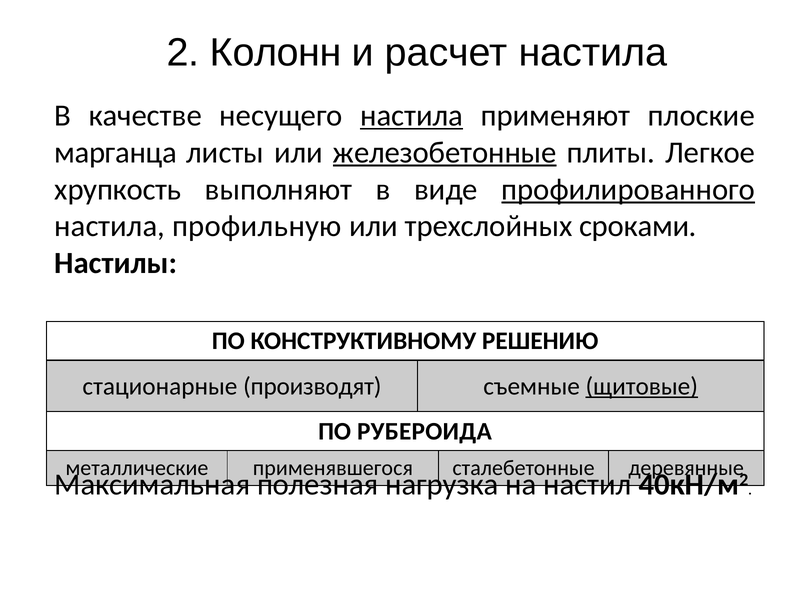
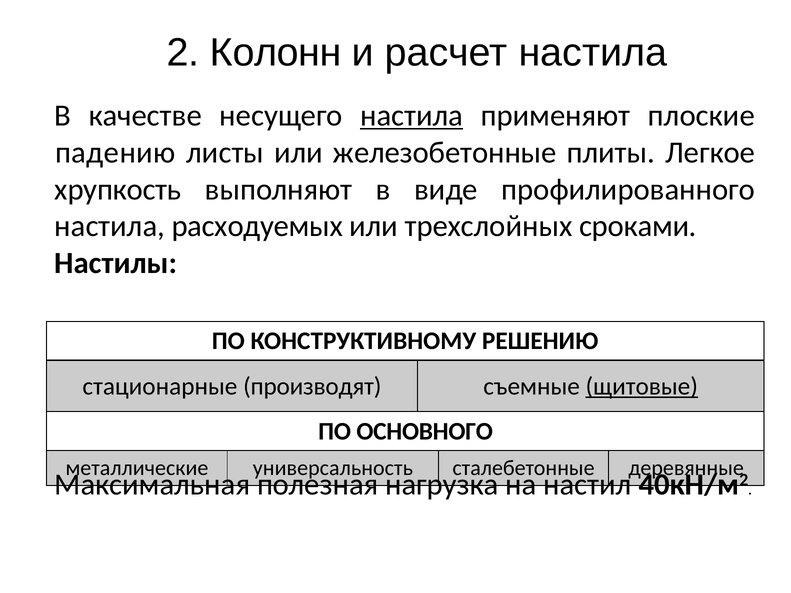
марганца: марганца -> падению
железобетонные underline: present -> none
профилированного underline: present -> none
профильную: профильную -> расходуемых
РУБЕРОИДА: РУБЕРОИДА -> ОСНОВНОГО
применявшегося: применявшегося -> универсальность
